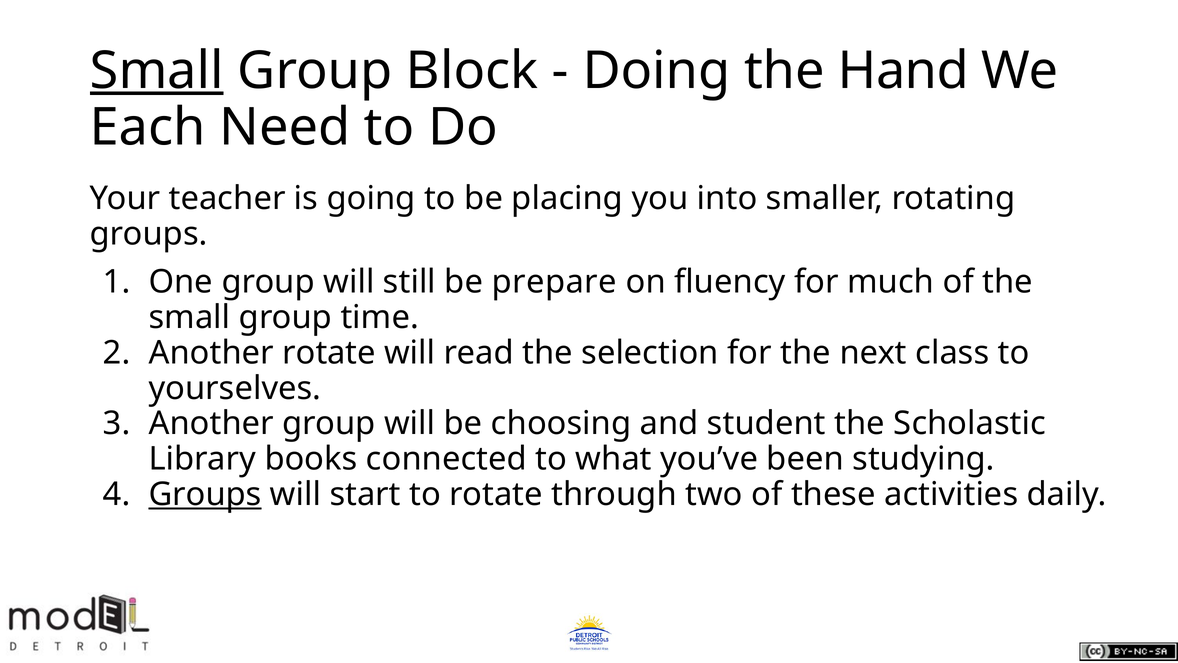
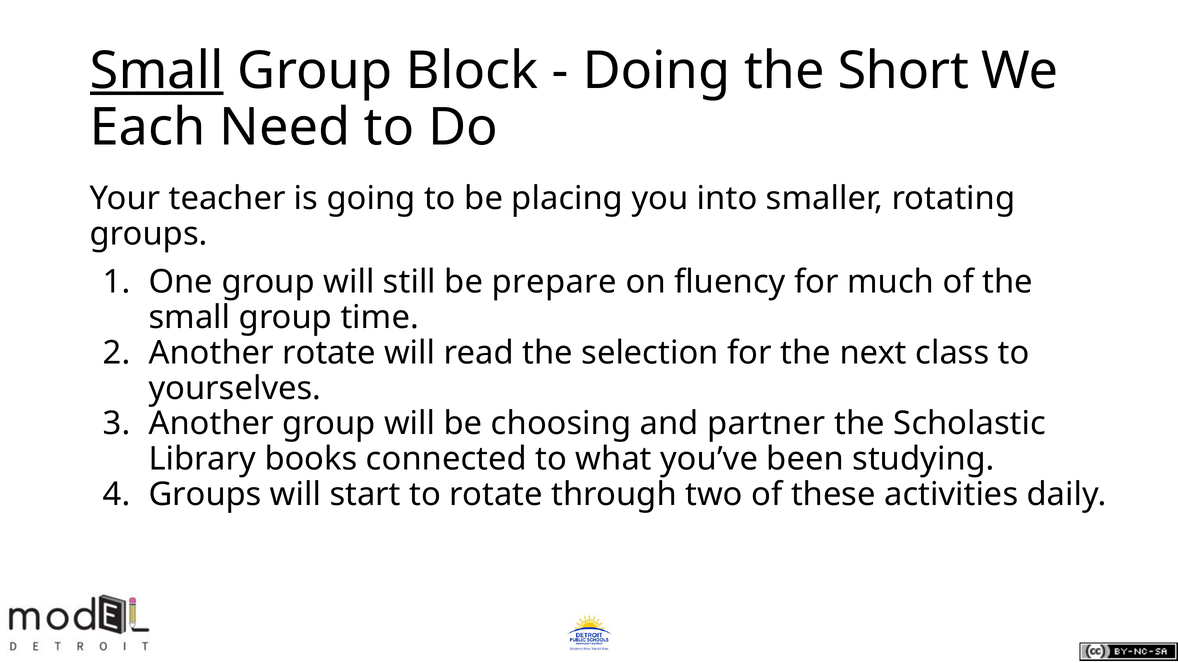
Hand: Hand -> Short
student: student -> partner
Groups at (205, 494) underline: present -> none
